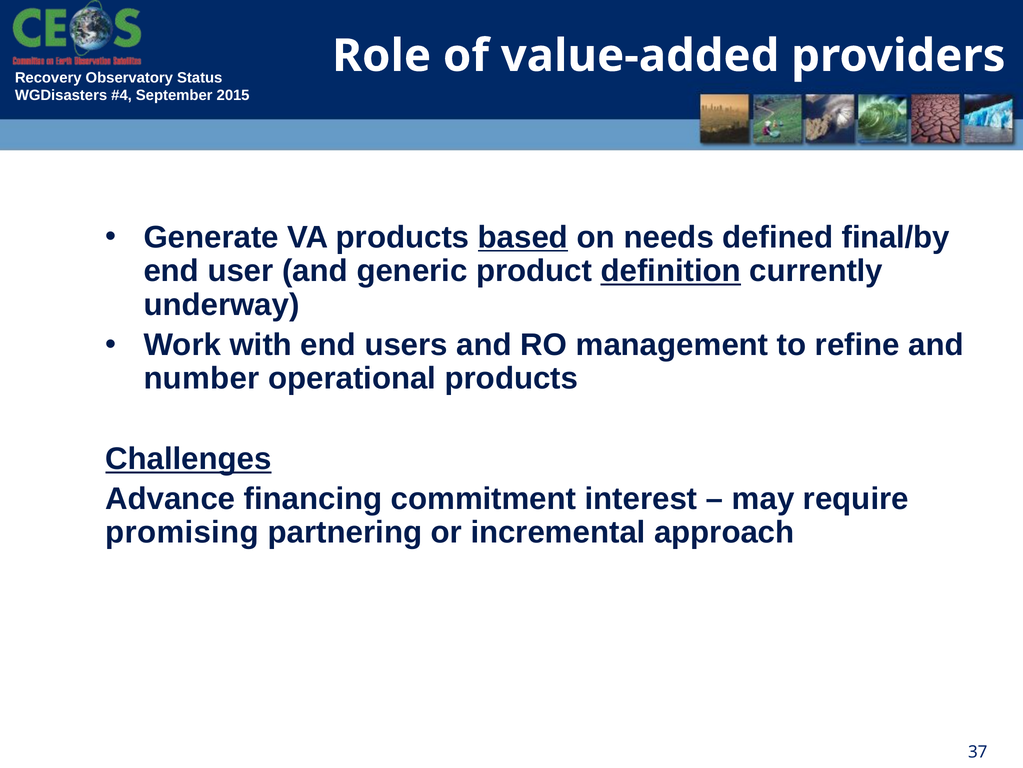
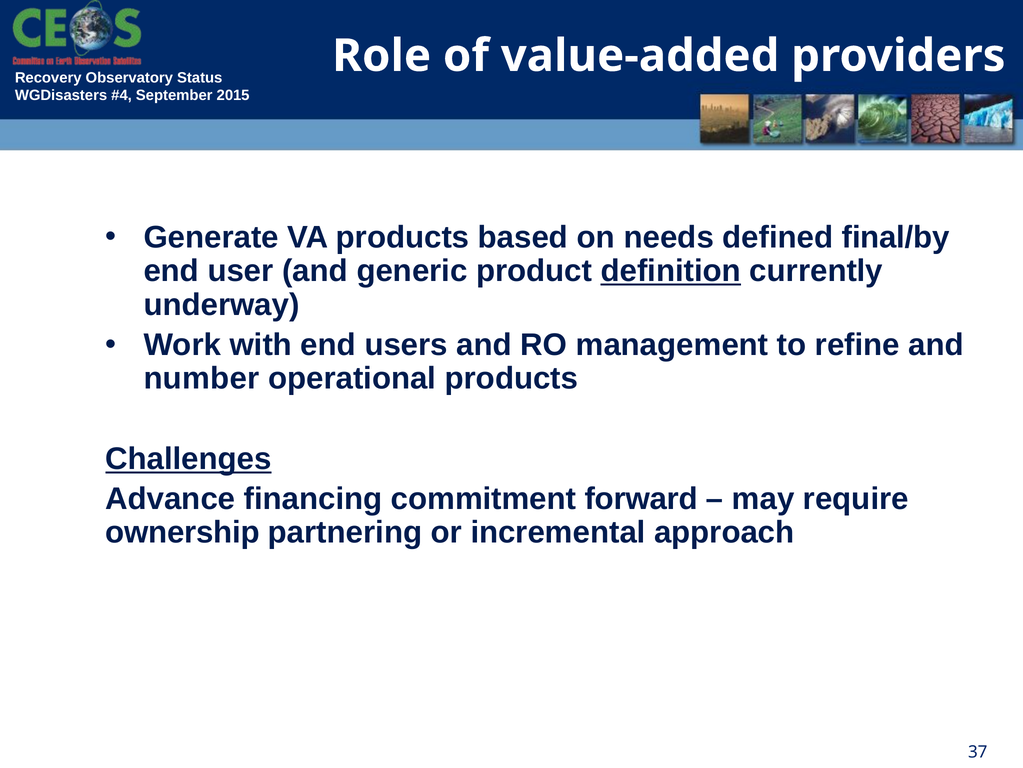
based underline: present -> none
interest: interest -> forward
promising: promising -> ownership
